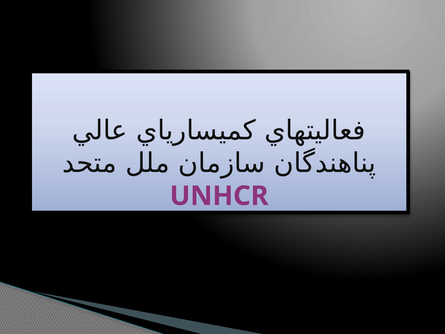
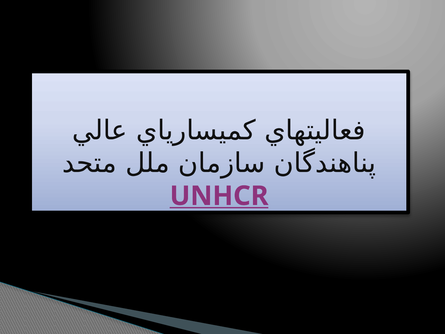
UNHCR underline: none -> present
